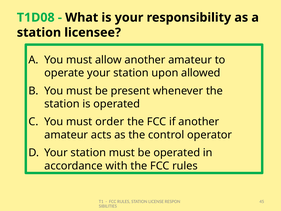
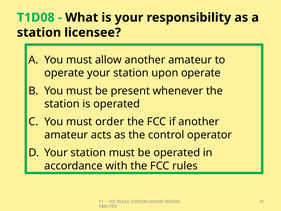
upon allowed: allowed -> operate
